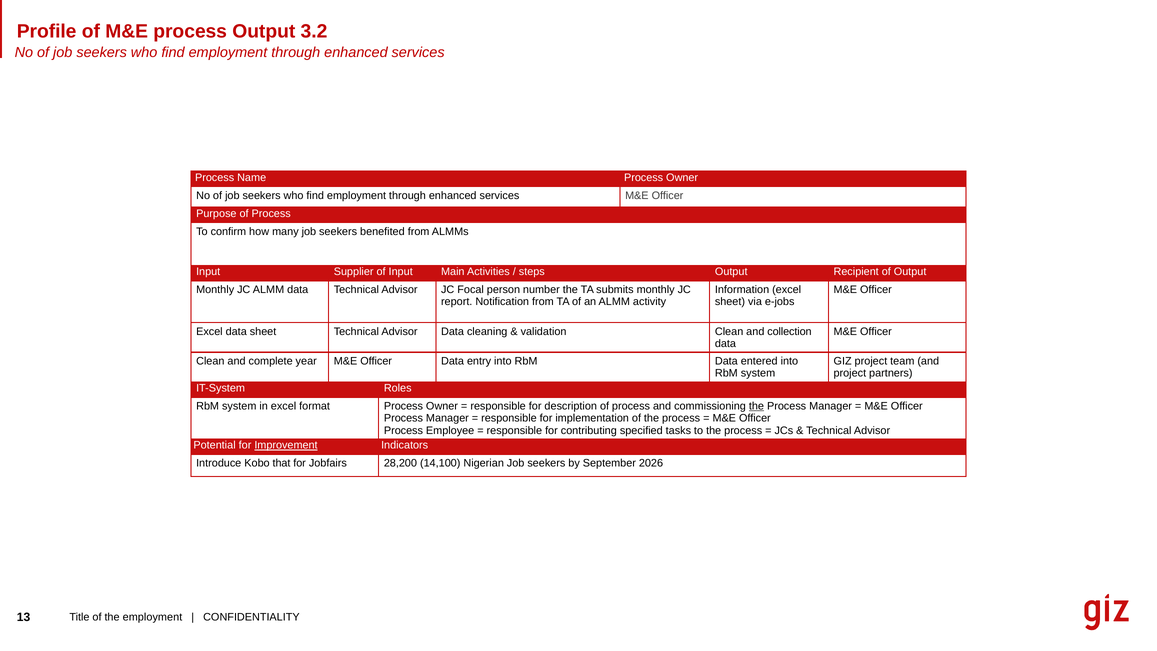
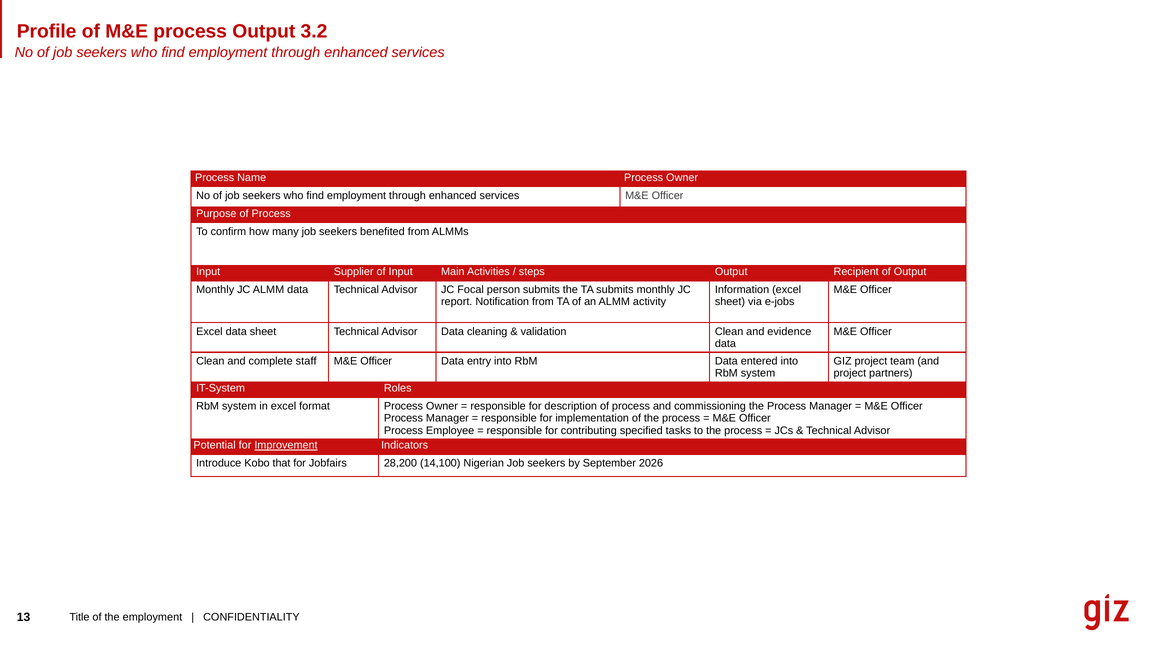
person number: number -> submits
collection: collection -> evidence
year: year -> staff
the at (756, 406) underline: present -> none
